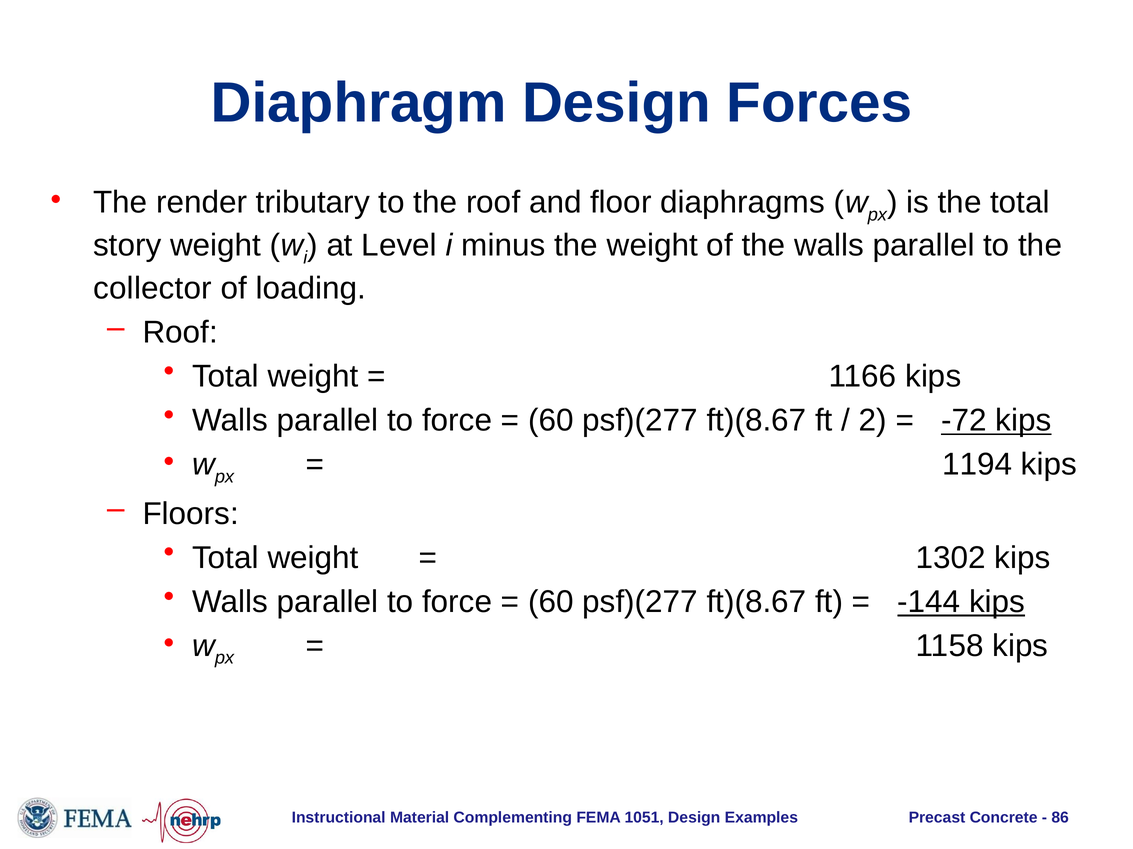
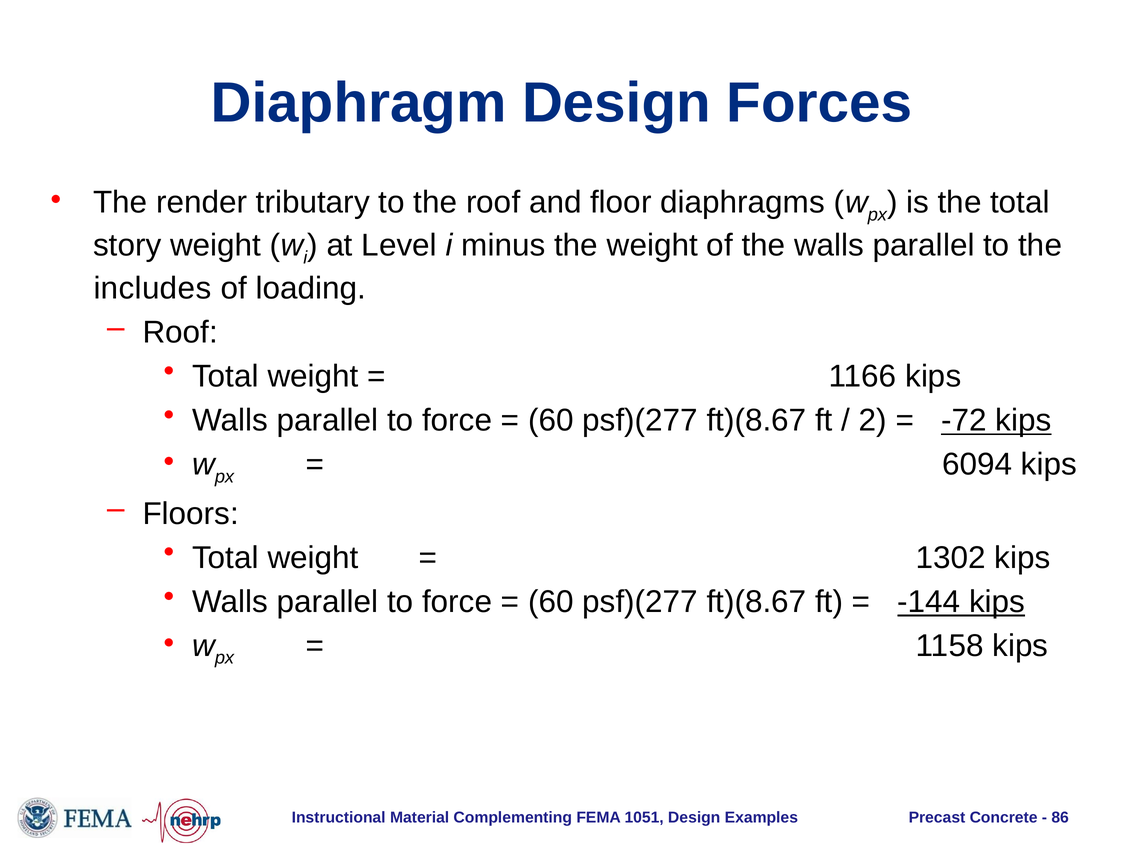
collector: collector -> includes
1194: 1194 -> 6094
